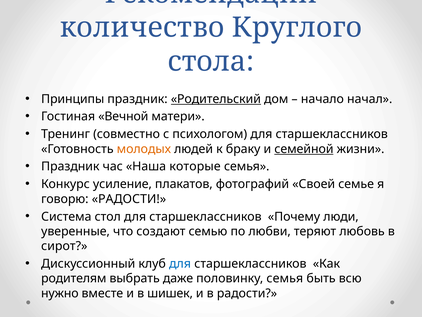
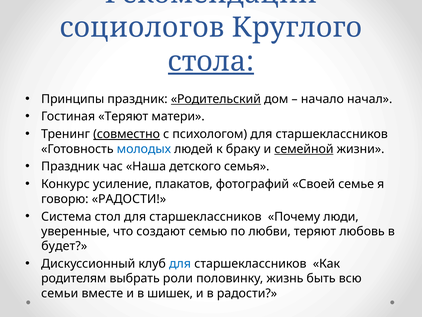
количество: количество -> социологов
стола underline: none -> present
Гостиная Вечной: Вечной -> Теряют
совместно underline: none -> present
молодых colour: orange -> blue
которые: которые -> детского
сирот: сирот -> будет
даже: даже -> роли
половинку семья: семья -> жизнь
нужно: нужно -> семьи
